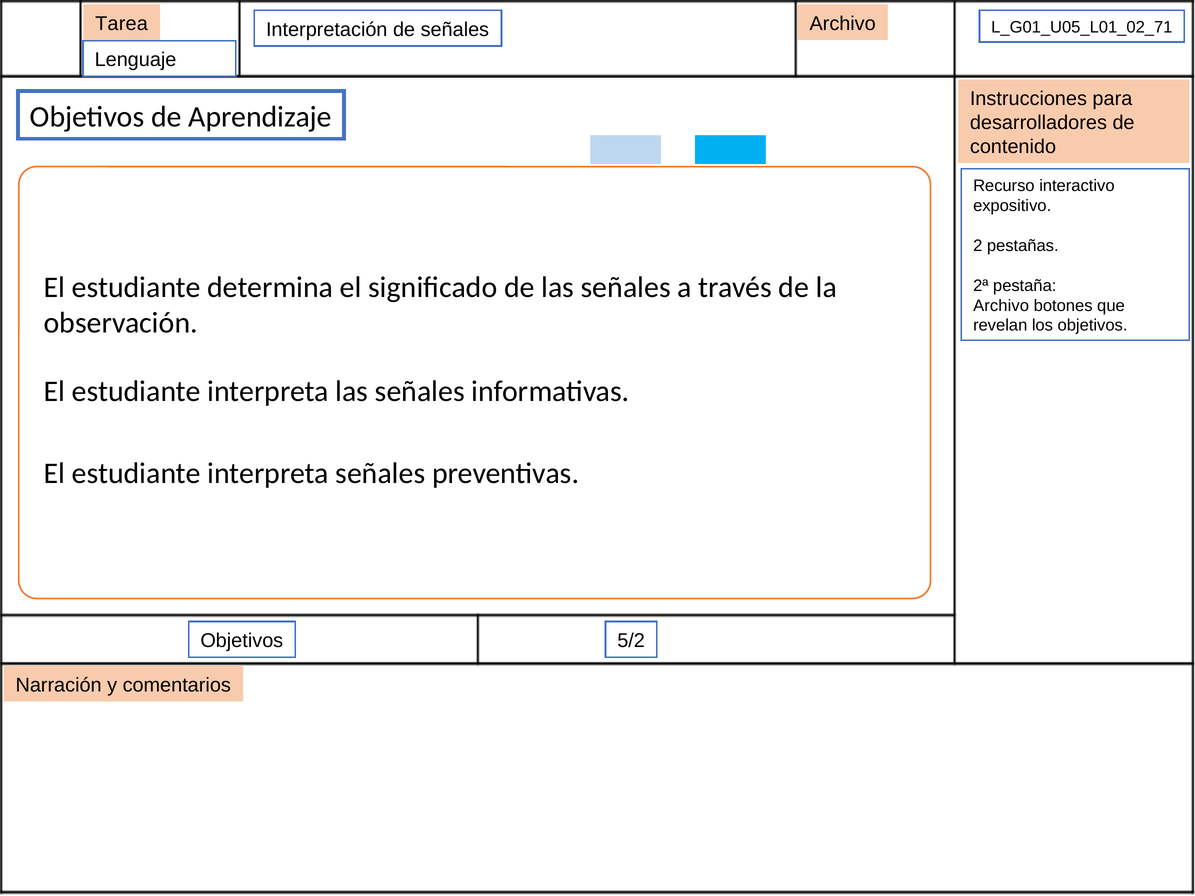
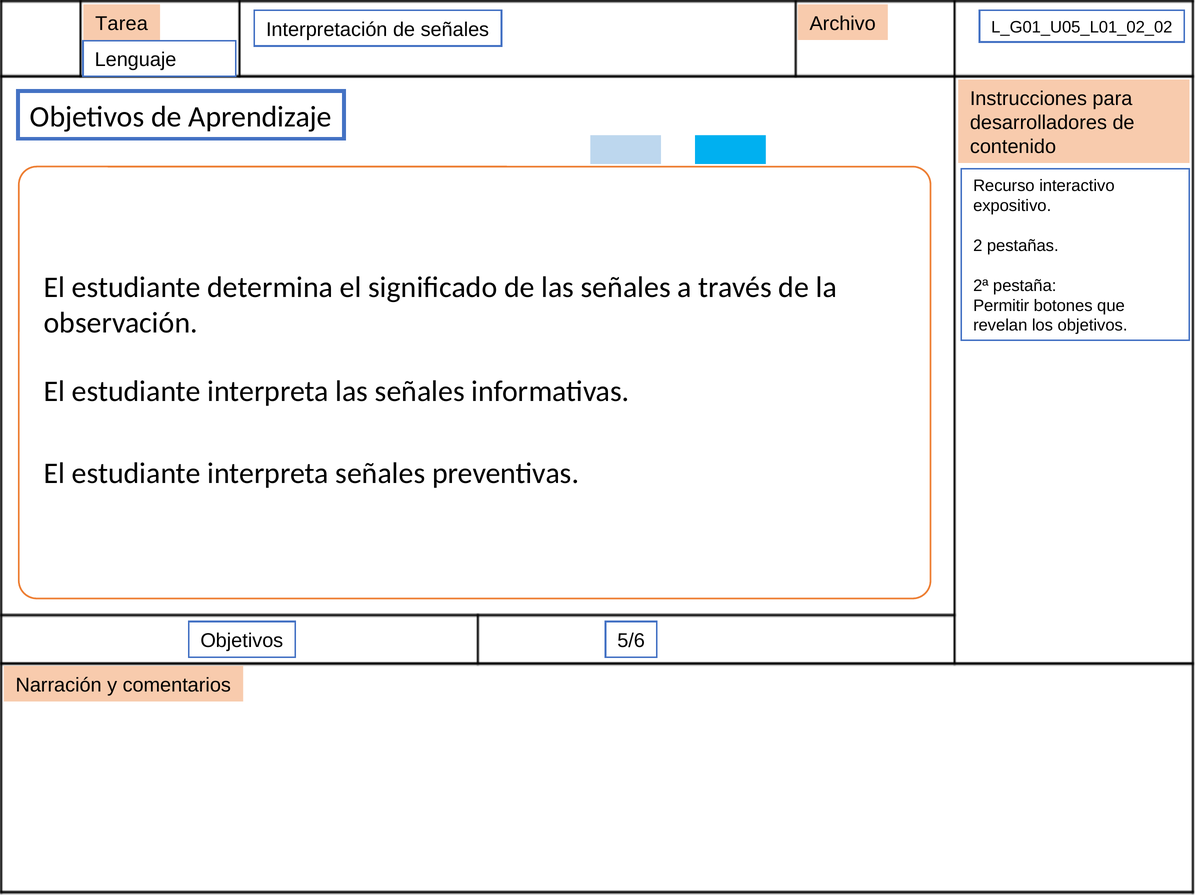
L_G01_U05_L01_02_71: L_G01_U05_L01_02_71 -> L_G01_U05_L01_02_02
Archivo at (1001, 306): Archivo -> Permitir
5/2: 5/2 -> 5/6
